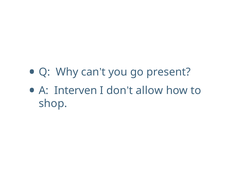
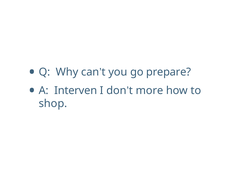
present: present -> prepare
allow: allow -> more
